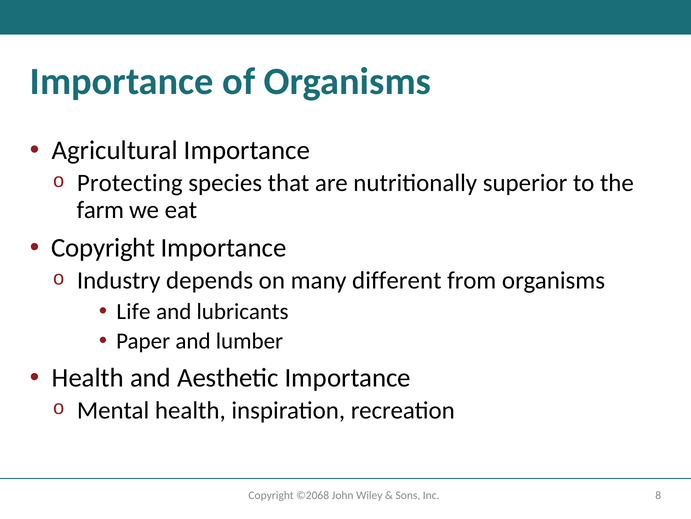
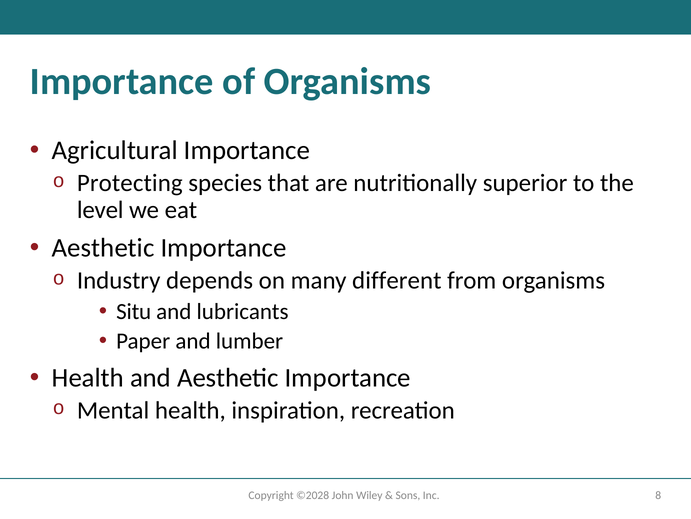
farm: farm -> level
Copyright at (103, 247): Copyright -> Aesthetic
Life: Life -> Situ
©2068: ©2068 -> ©2028
